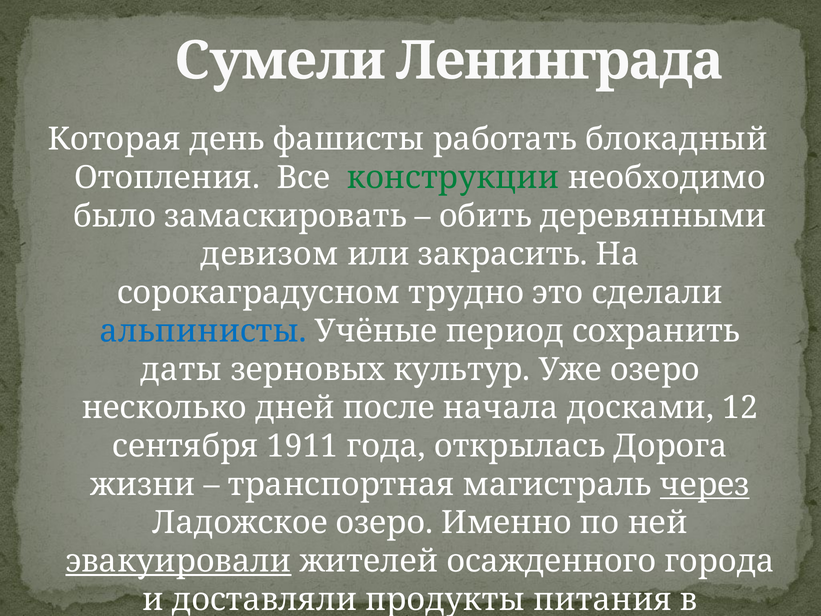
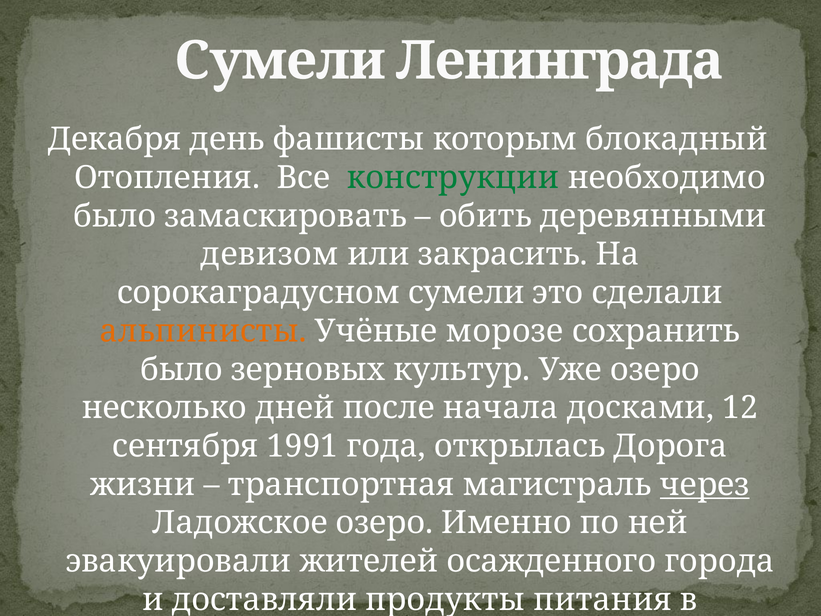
Которая: Которая -> Декабря
работать: работать -> которым
сорокаградусном трудно: трудно -> сумели
альпинисты colour: blue -> orange
период: период -> морозе
даты at (181, 369): даты -> было
1911: 1911 -> 1991
эвакуировали underline: present -> none
